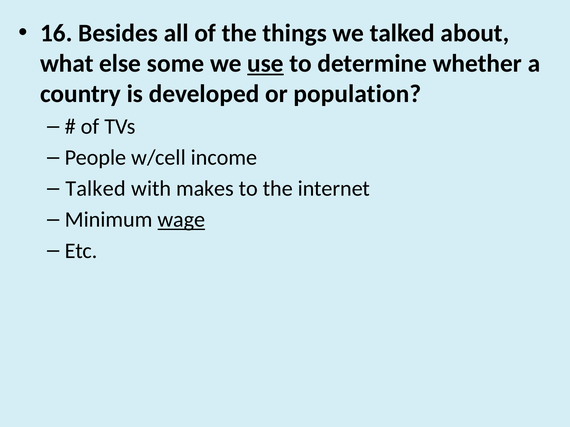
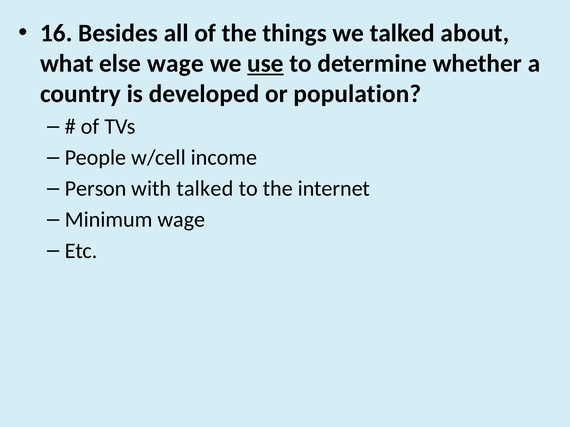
else some: some -> wage
Talked at (96, 189): Talked -> Person
with makes: makes -> talked
wage at (181, 220) underline: present -> none
